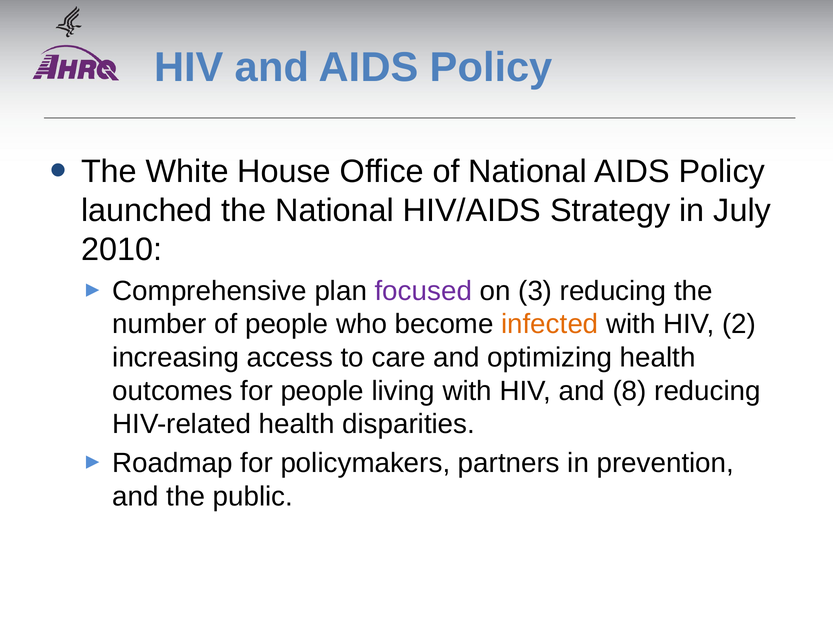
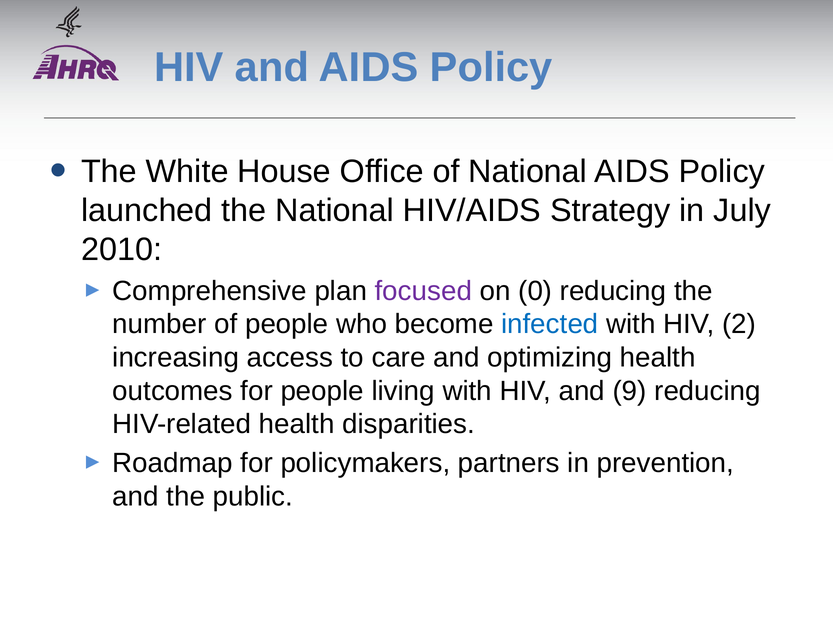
3: 3 -> 0
infected colour: orange -> blue
8: 8 -> 9
